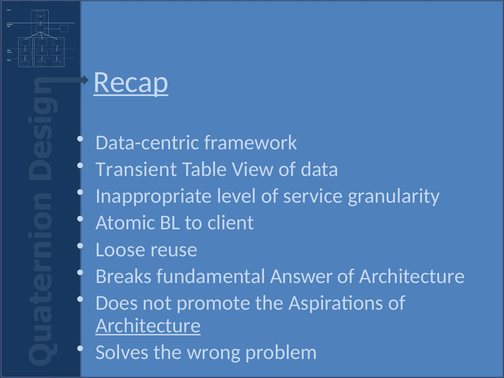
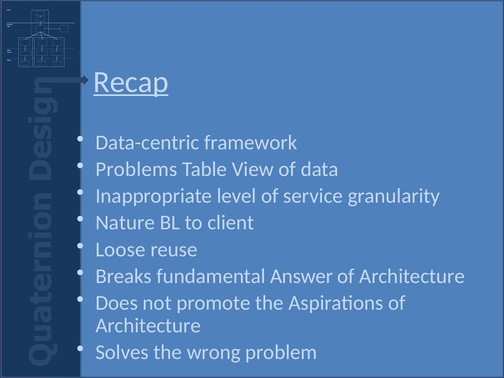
Transient: Transient -> Problems
Atomic: Atomic -> Nature
Architecture at (148, 326) underline: present -> none
